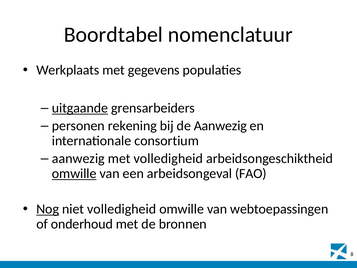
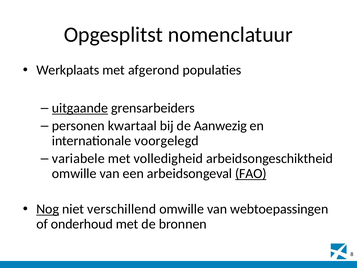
Boordtabel: Boordtabel -> Opgesplitst
gegevens: gegevens -> afgerond
rekening: rekening -> kwartaal
consortium: consortium -> voorgelegd
aanwezig at (78, 158): aanwezig -> variabele
omwille at (74, 173) underline: present -> none
FAO underline: none -> present
niet volledigheid: volledigheid -> verschillend
